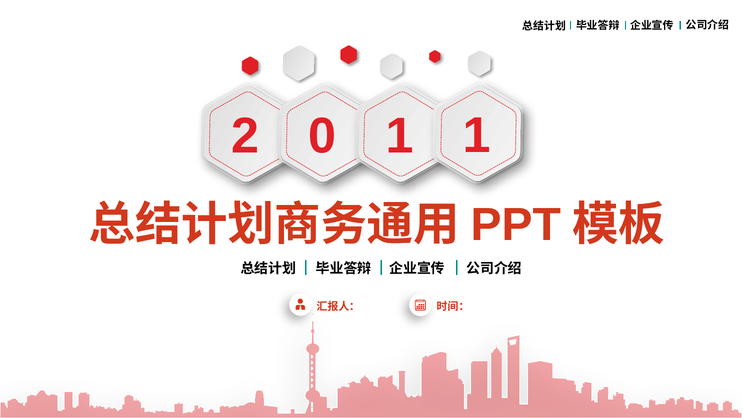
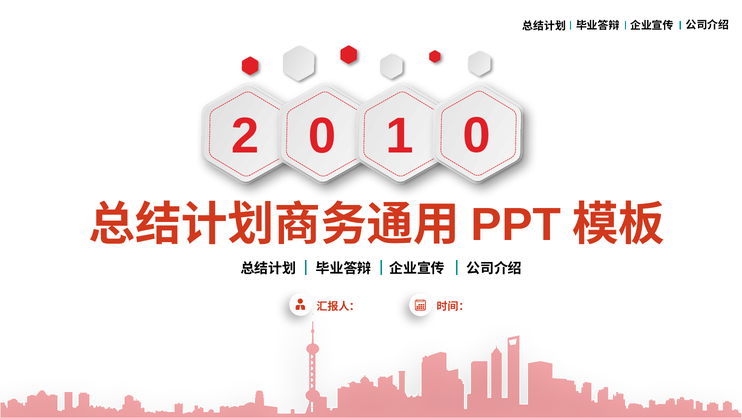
1 at (477, 135): 1 -> 0
